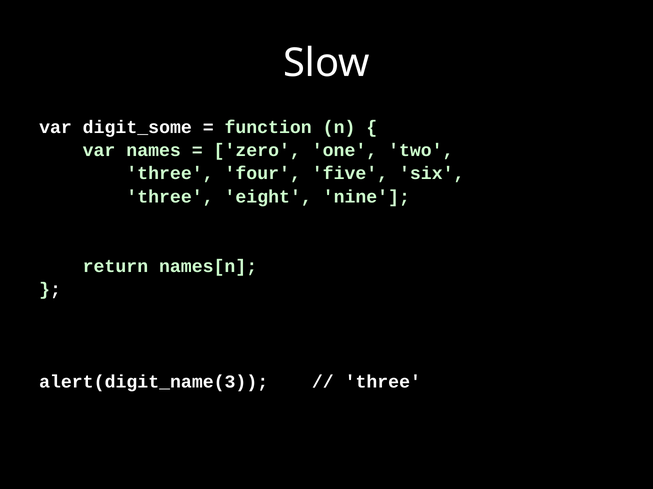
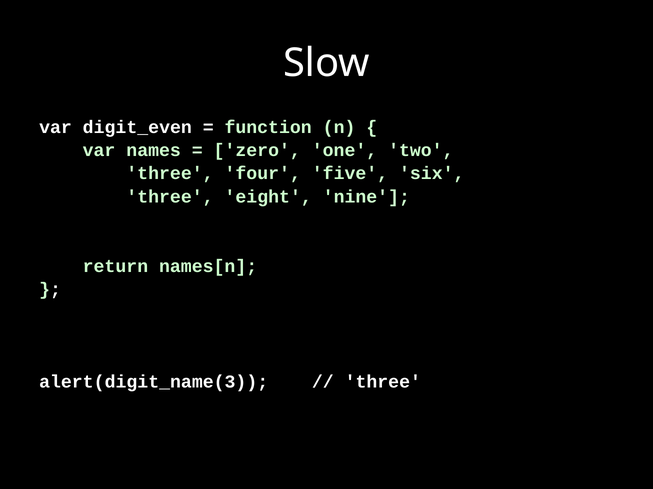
digit_some: digit_some -> digit_even
